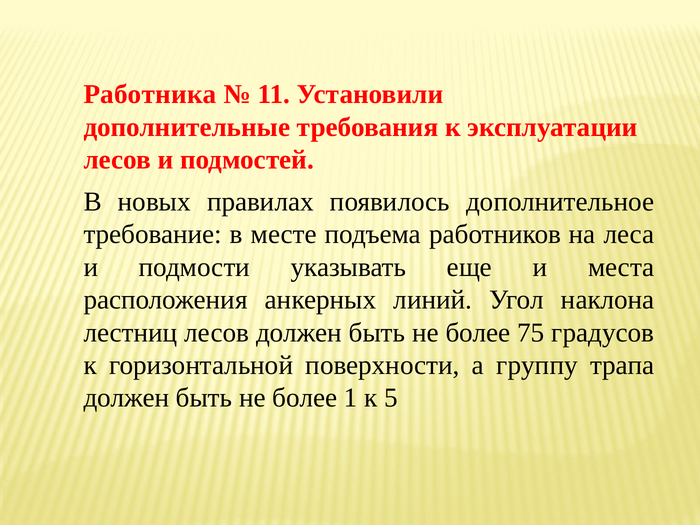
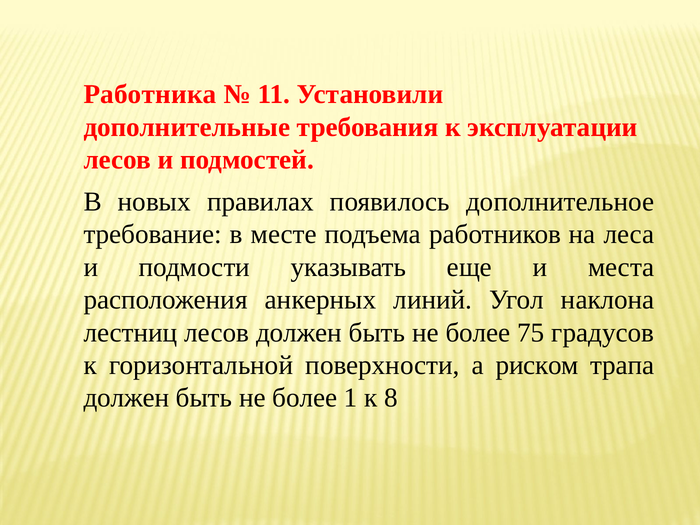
группу: группу -> риском
5: 5 -> 8
